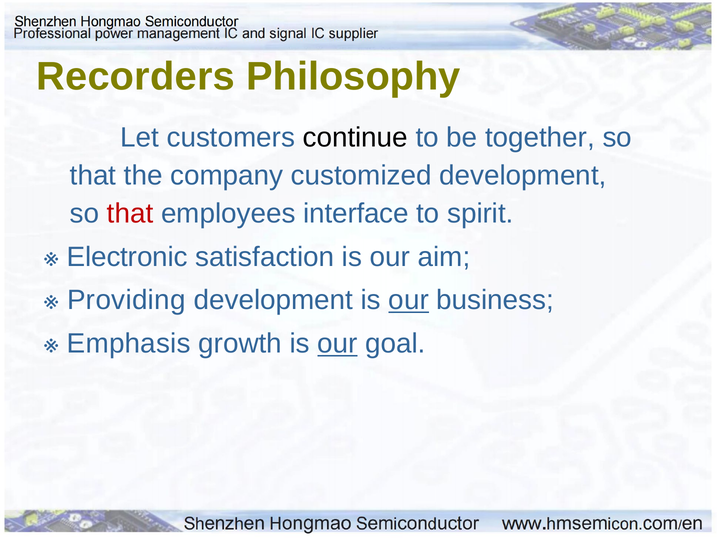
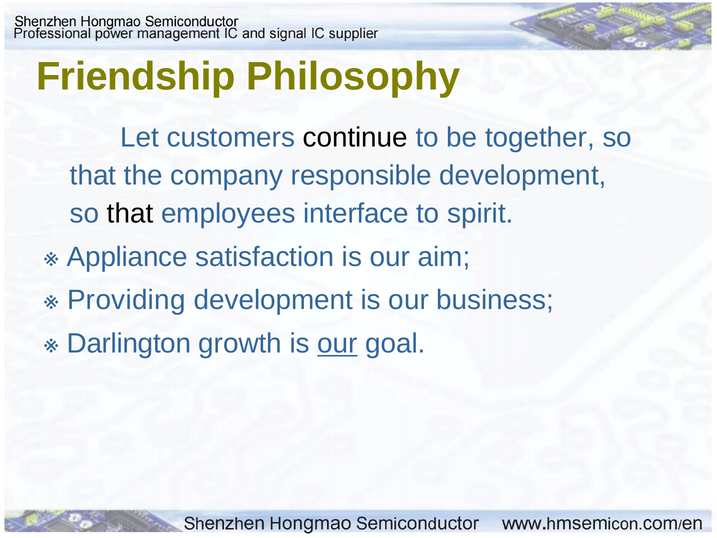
Recorders: Recorders -> Friendship
customized: customized -> responsible
that at (130, 213) colour: red -> black
Electronic: Electronic -> Appliance
our at (409, 300) underline: present -> none
Emphasis: Emphasis -> Darlington
